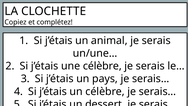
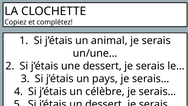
une célèbre: célèbre -> dessert
